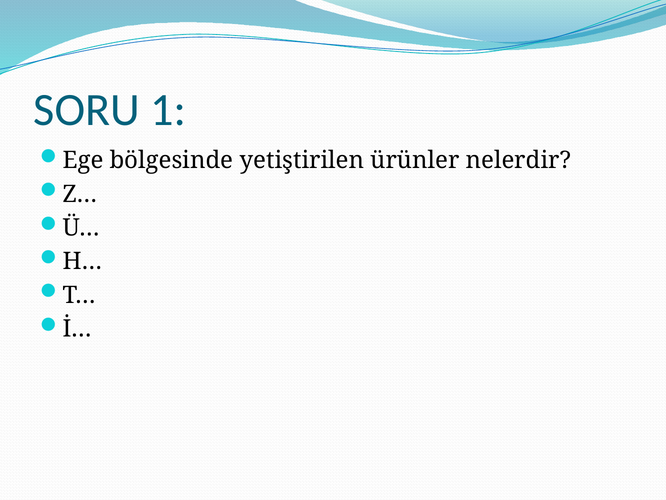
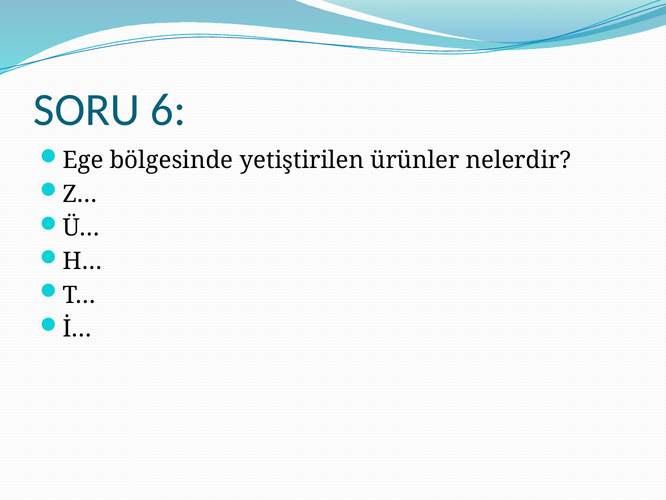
1: 1 -> 6
